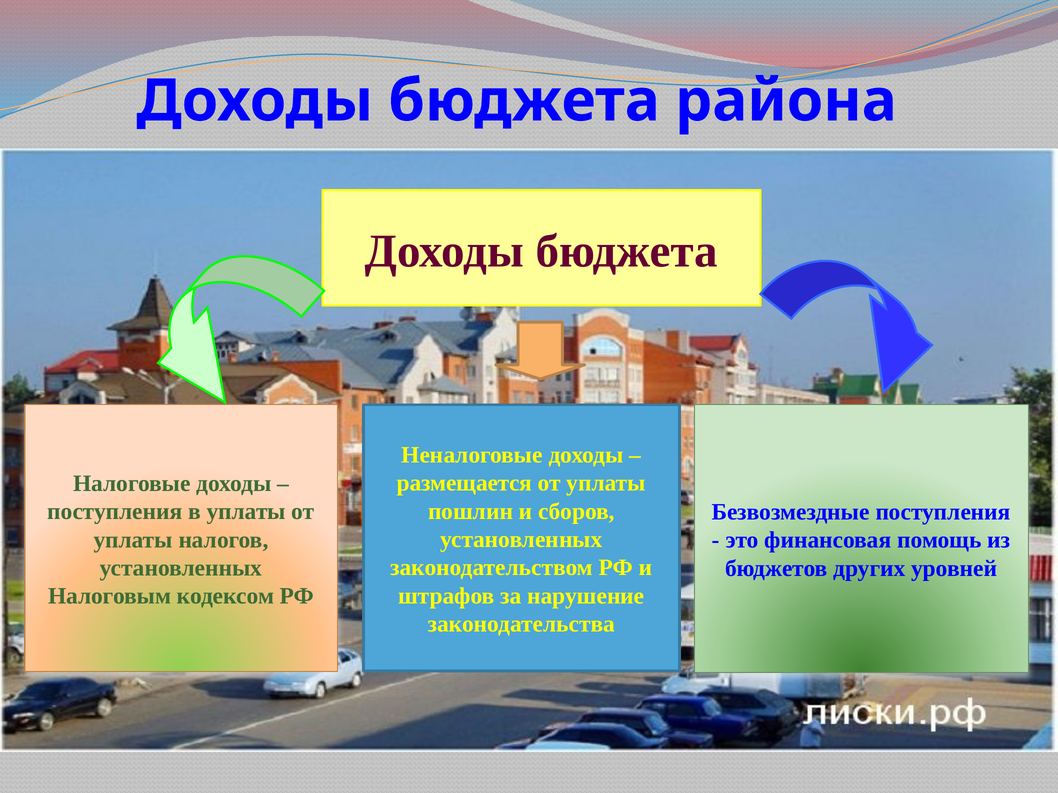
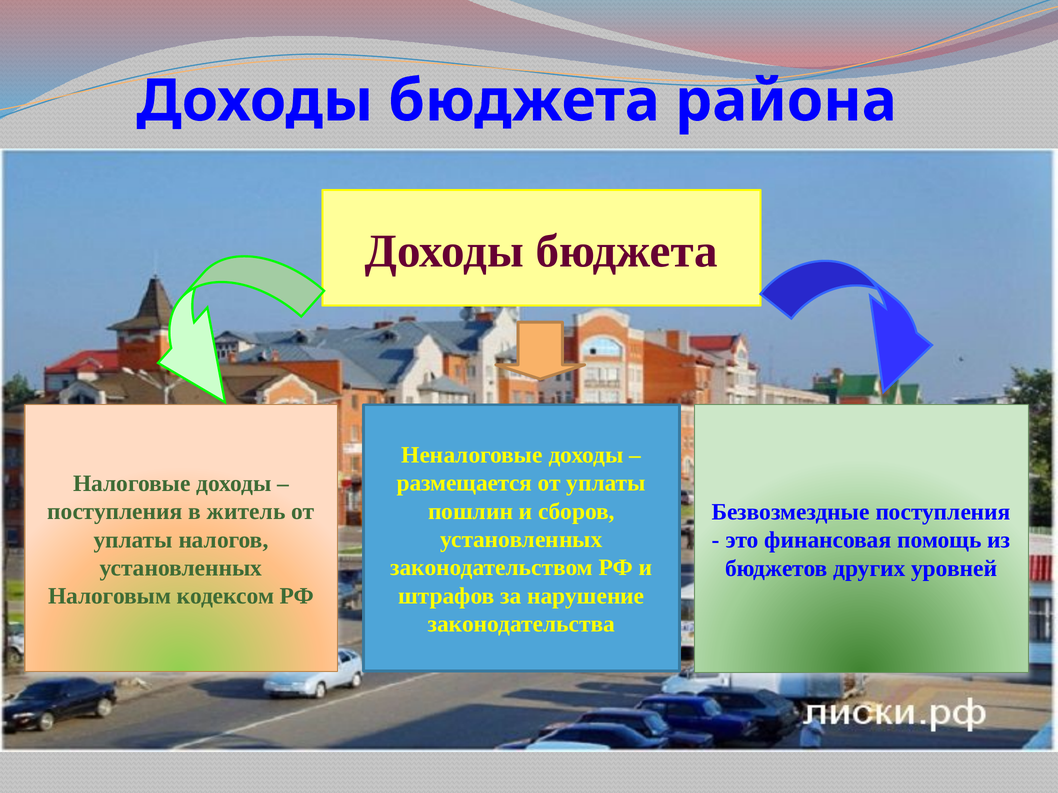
в уплаты: уплаты -> житель
